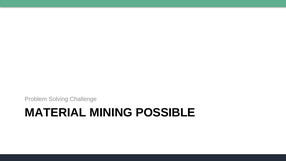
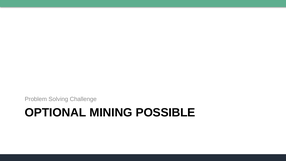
MATERIAL: MATERIAL -> OPTIONAL
